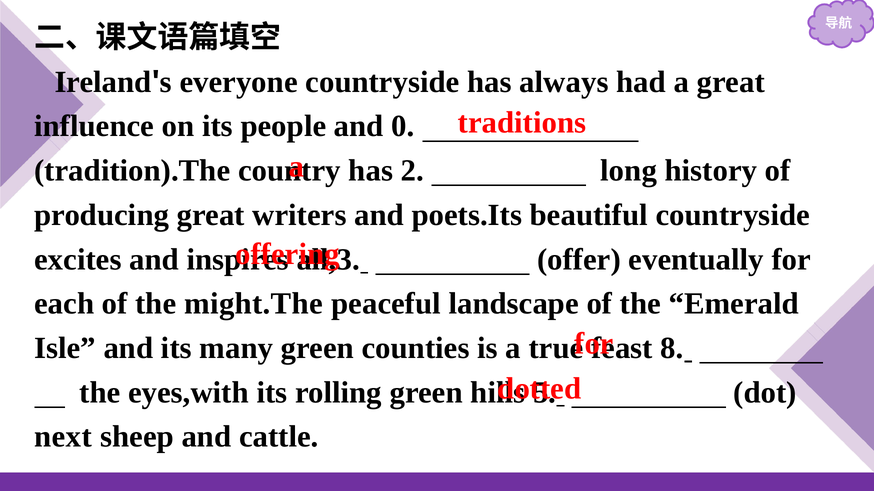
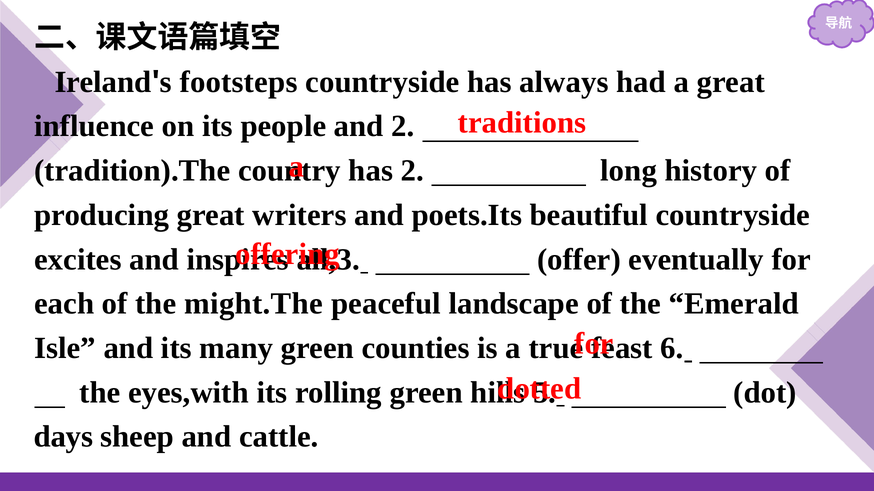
everyone: everyone -> footsteps
and 0: 0 -> 2
8: 8 -> 6
next: next -> days
